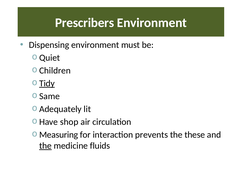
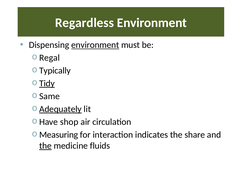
Prescribers: Prescribers -> Regardless
environment at (95, 45) underline: none -> present
Quiet: Quiet -> Regal
Children: Children -> Typically
Adequately underline: none -> present
prevents: prevents -> indicates
these: these -> share
